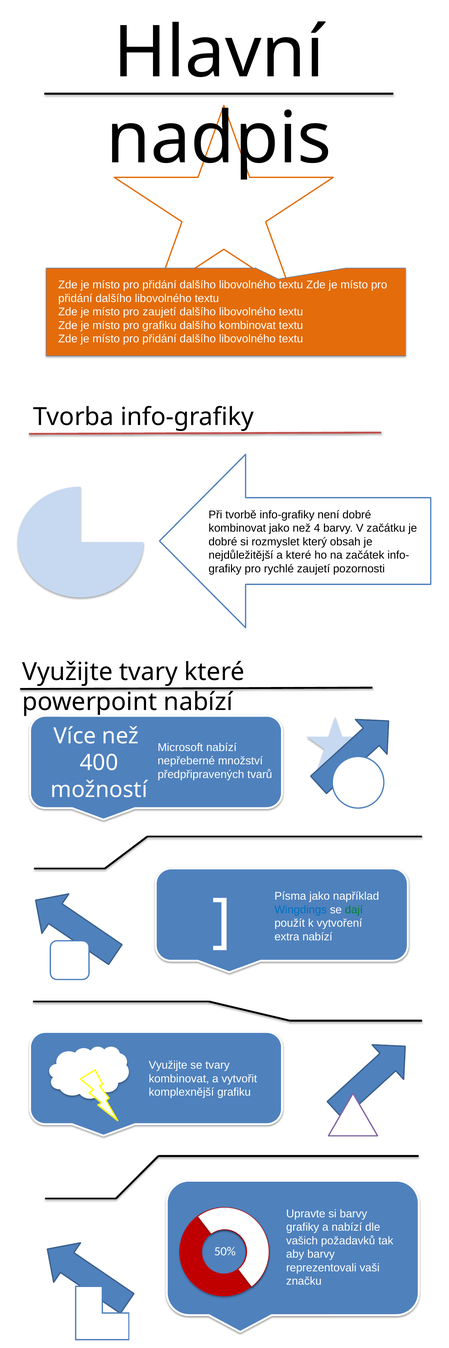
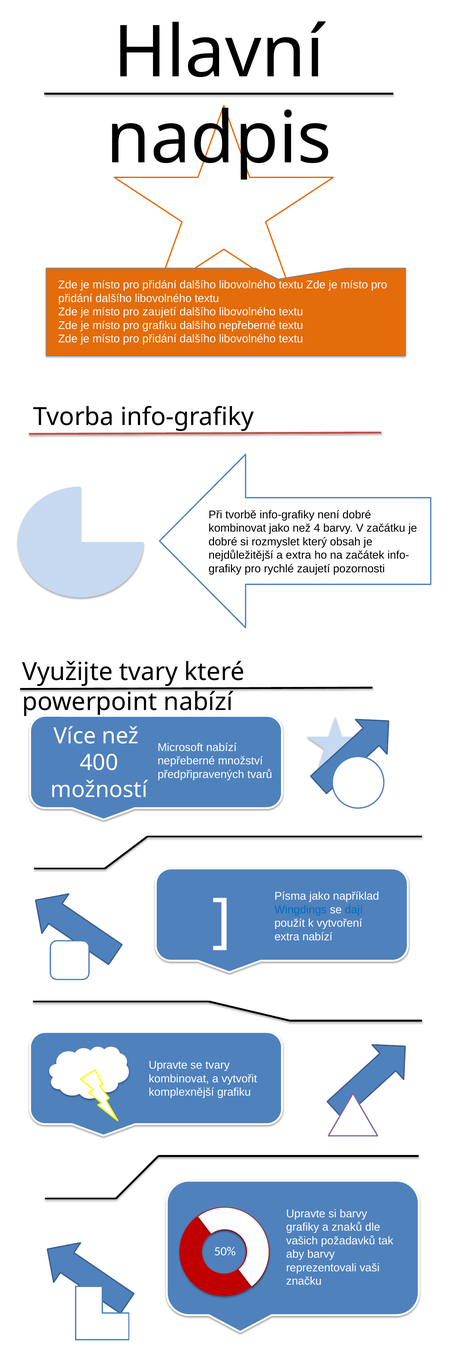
dalšího kombinovat: kombinovat -> nepřeberné
a které: které -> extra
dají colour: green -> blue
Využijte at (168, 1064): Využijte -> Upravte
a nabízí: nabízí -> znaků
